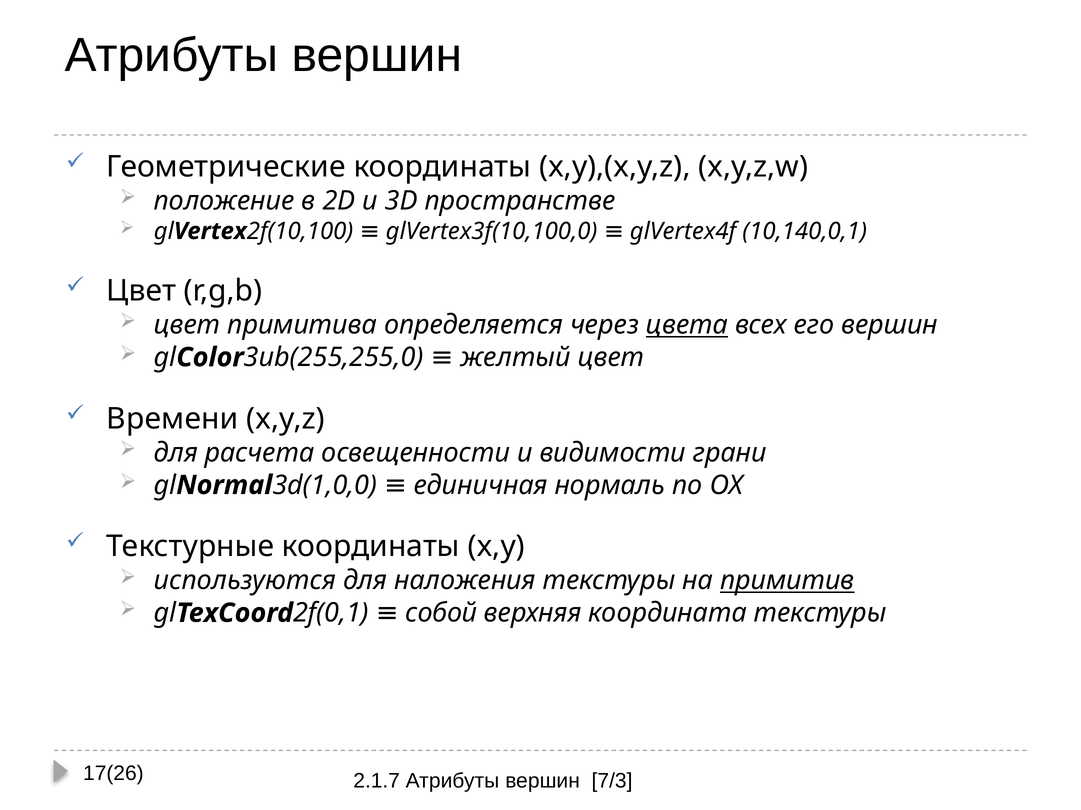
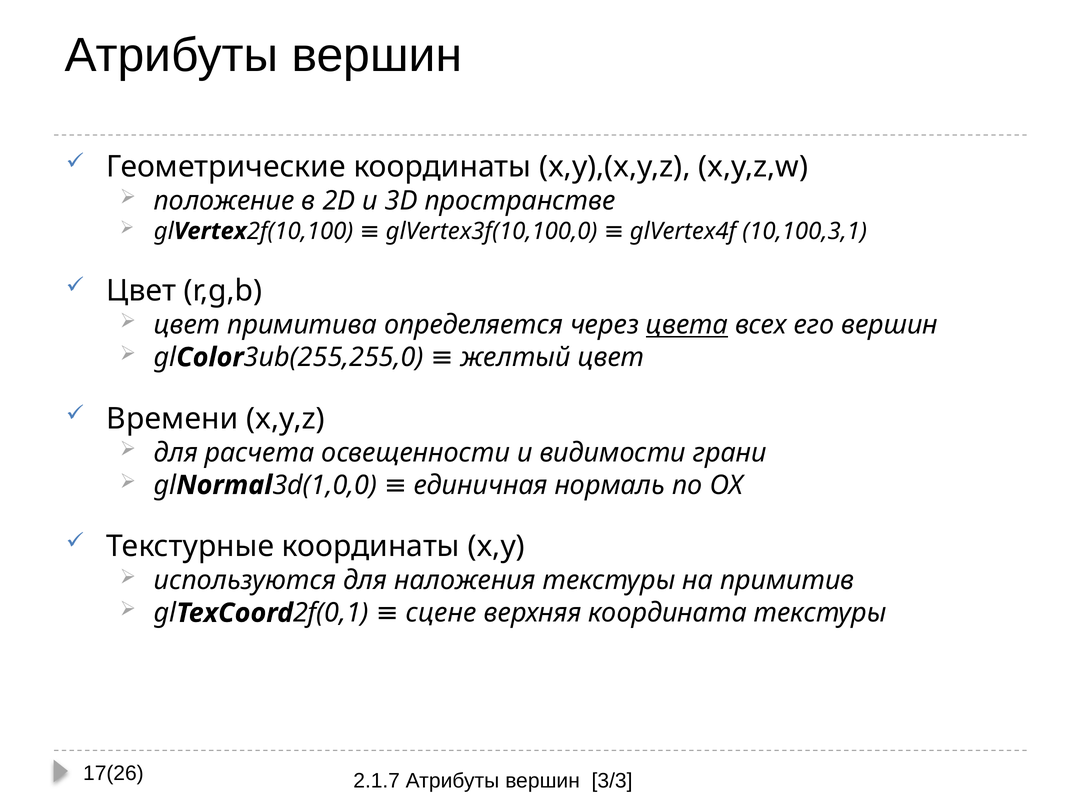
10,140,0,1: 10,140,0,1 -> 10,100,3,1
примитив underline: present -> none
собой: собой -> сцене
7/3: 7/3 -> 3/3
